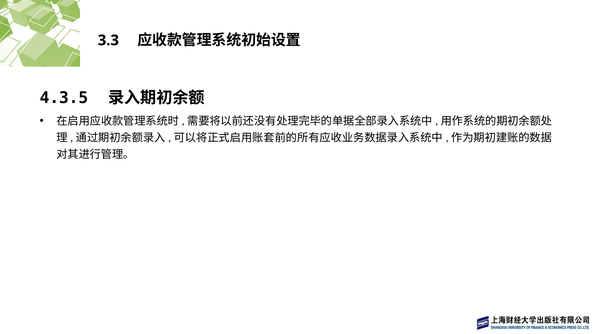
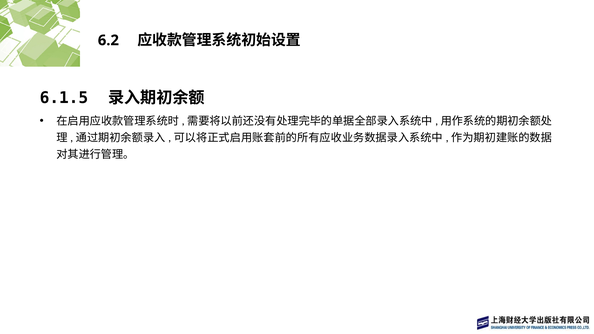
3.3: 3.3 -> 6.2
4.3.5: 4.3.5 -> 6.1.5
